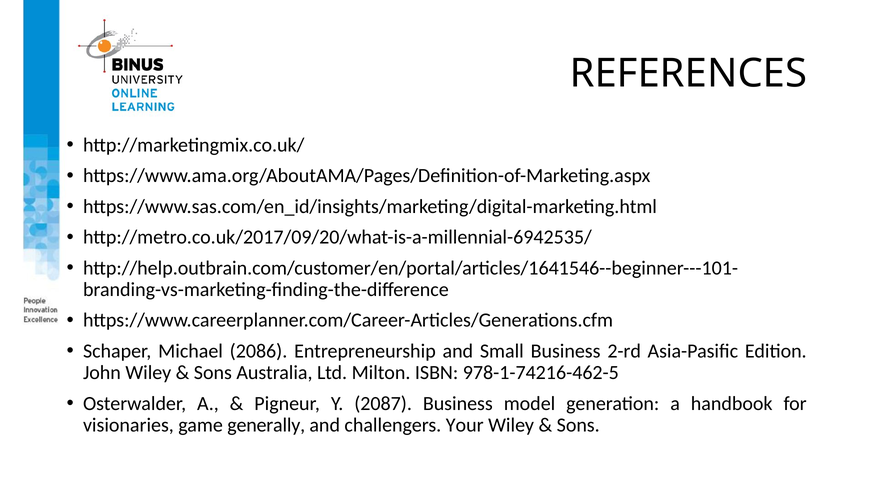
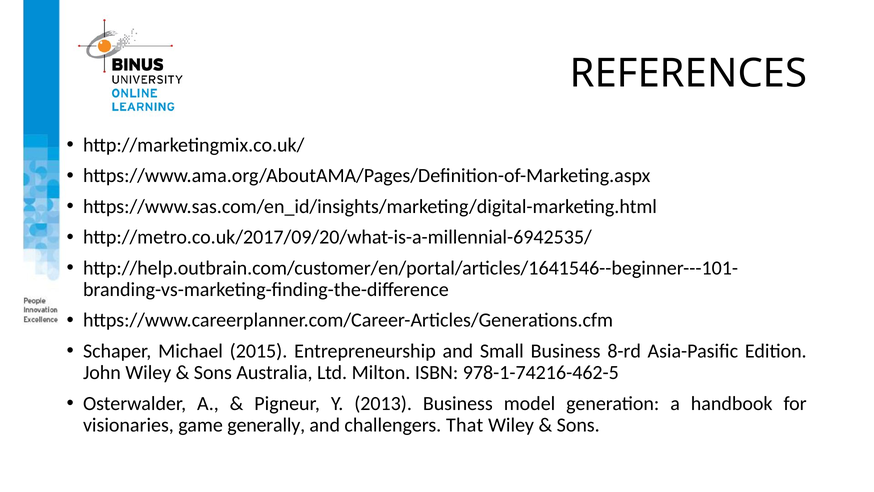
2086: 2086 -> 2015
2-rd: 2-rd -> 8-rd
2087: 2087 -> 2013
Your: Your -> That
